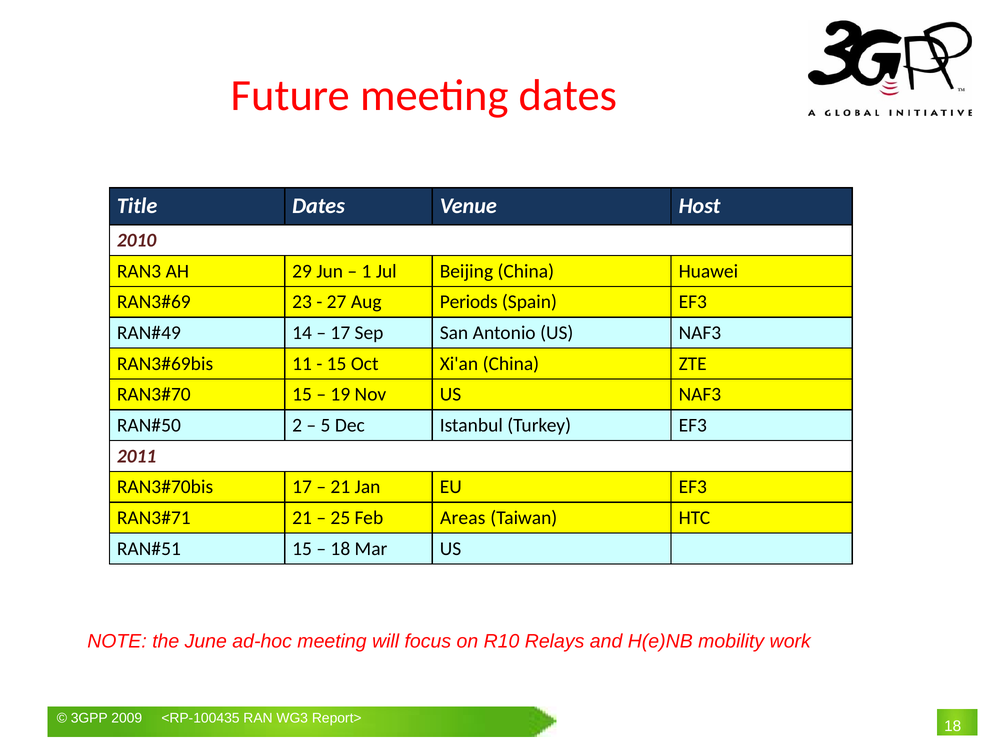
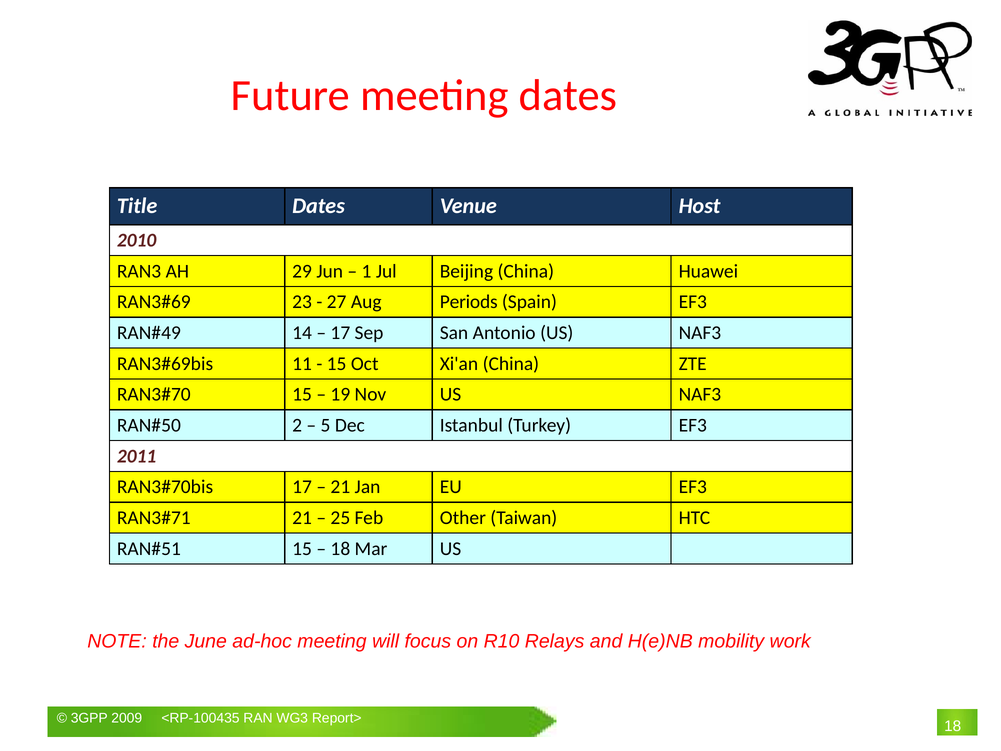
Areas: Areas -> Other
